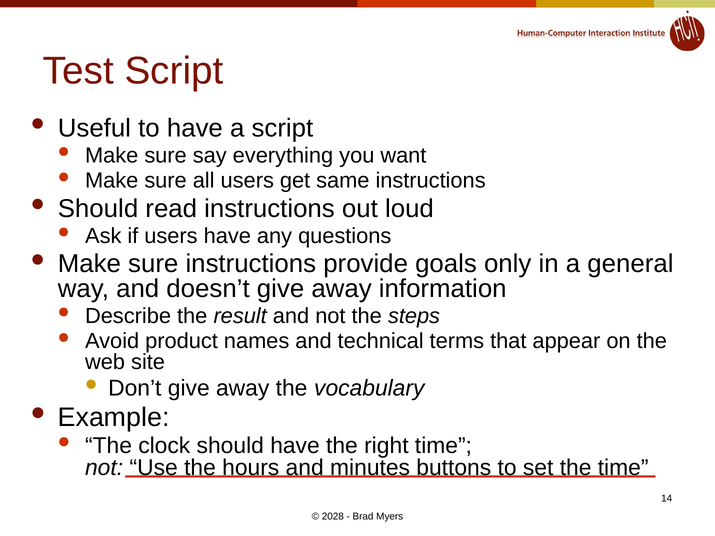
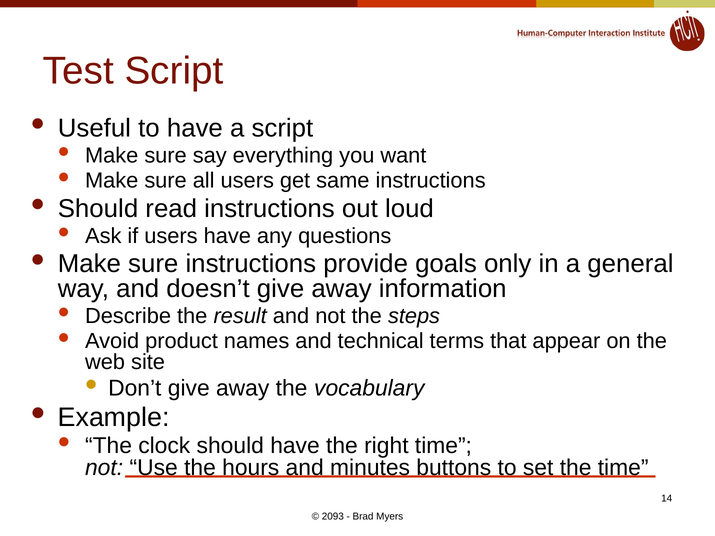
2028: 2028 -> 2093
